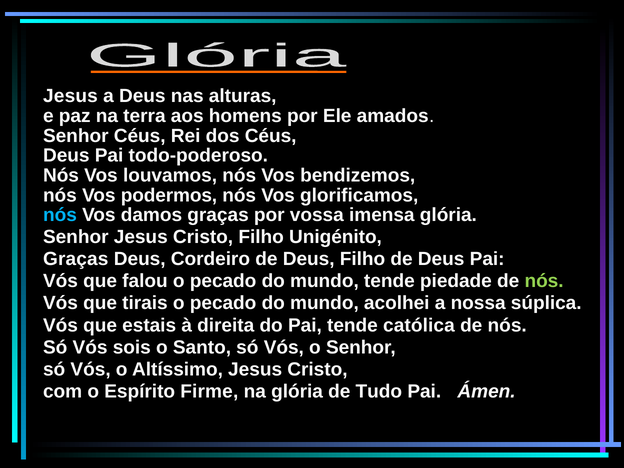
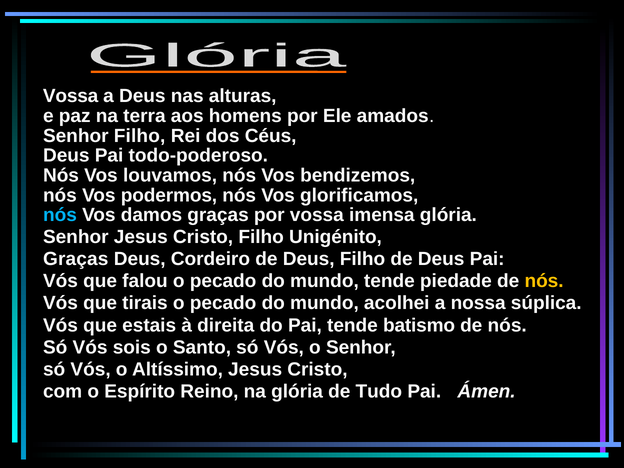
Jesus at (70, 96): Jesus -> Vossa
Senhor Céus: Céus -> Filho
nós at (544, 281) colour: light green -> yellow
católica: católica -> batismo
Firme: Firme -> Reino
